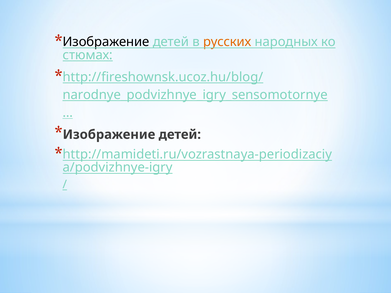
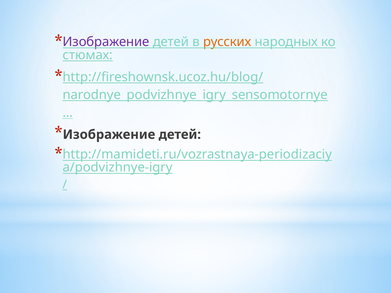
Изображение at (106, 42) colour: black -> purple
